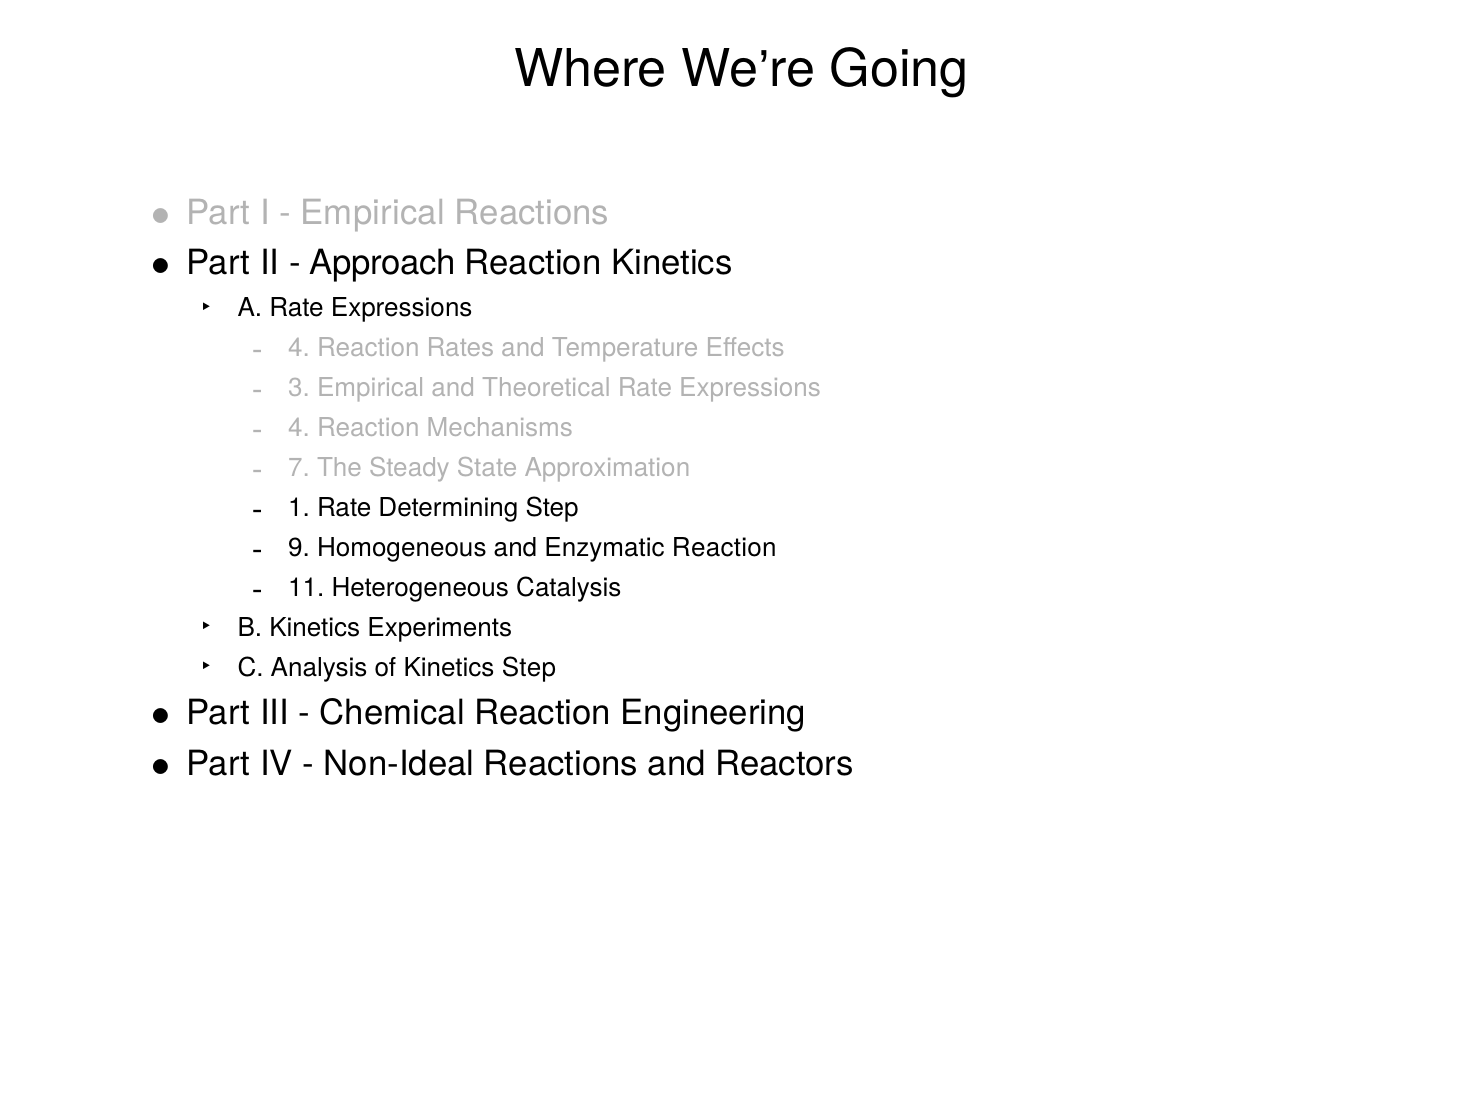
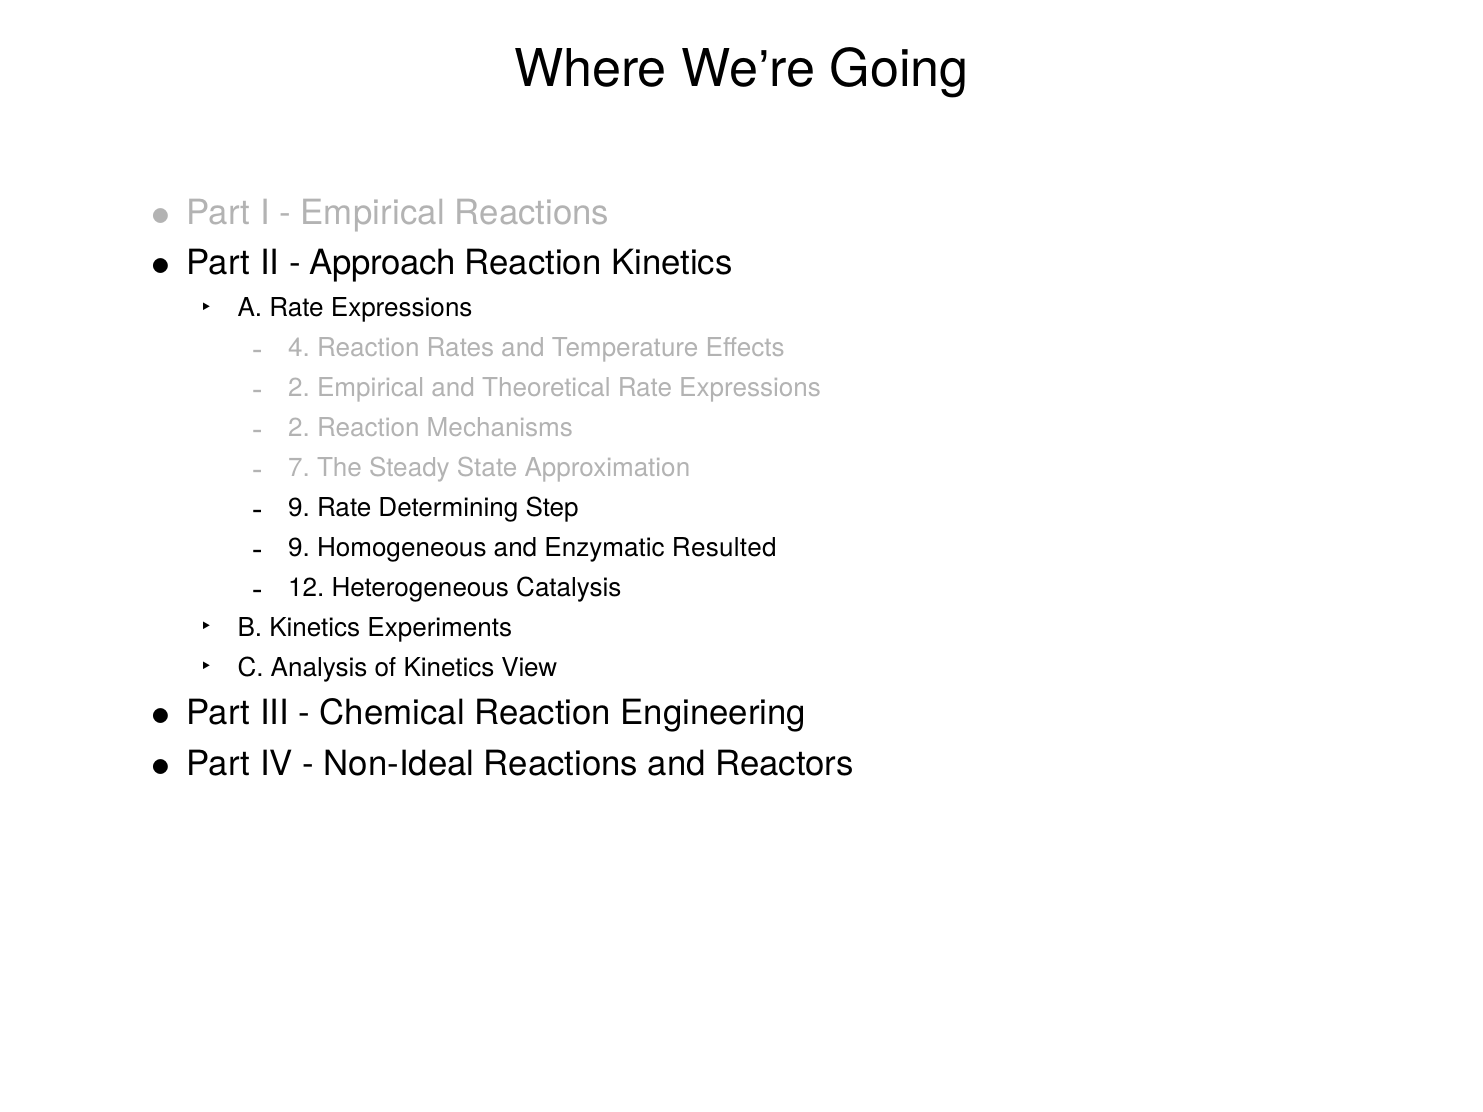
3 at (299, 388): 3 -> 2
4 at (299, 428): 4 -> 2
1 at (299, 508): 1 -> 9
Enzymatic Reaction: Reaction -> Resulted
11: 11 -> 12
Kinetics Step: Step -> View
